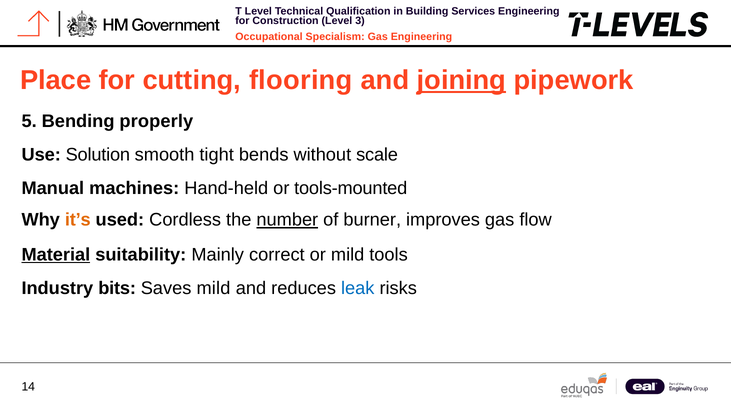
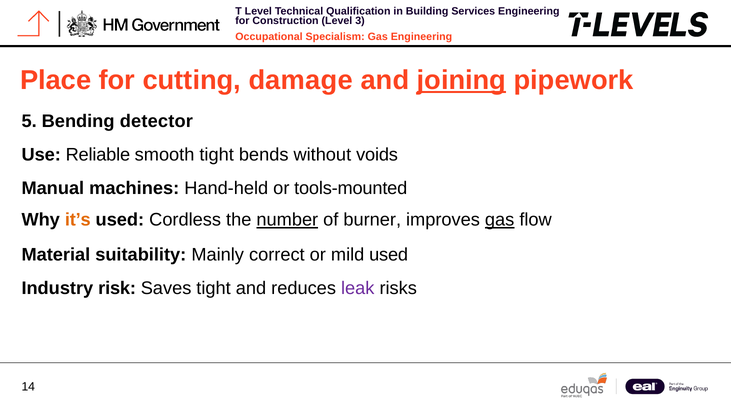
flooring: flooring -> damage
properly: properly -> detector
Solution: Solution -> Reliable
scale: scale -> voids
gas at (500, 220) underline: none -> present
Material underline: present -> none
mild tools: tools -> used
bits: bits -> risk
Saves mild: mild -> tight
leak colour: blue -> purple
